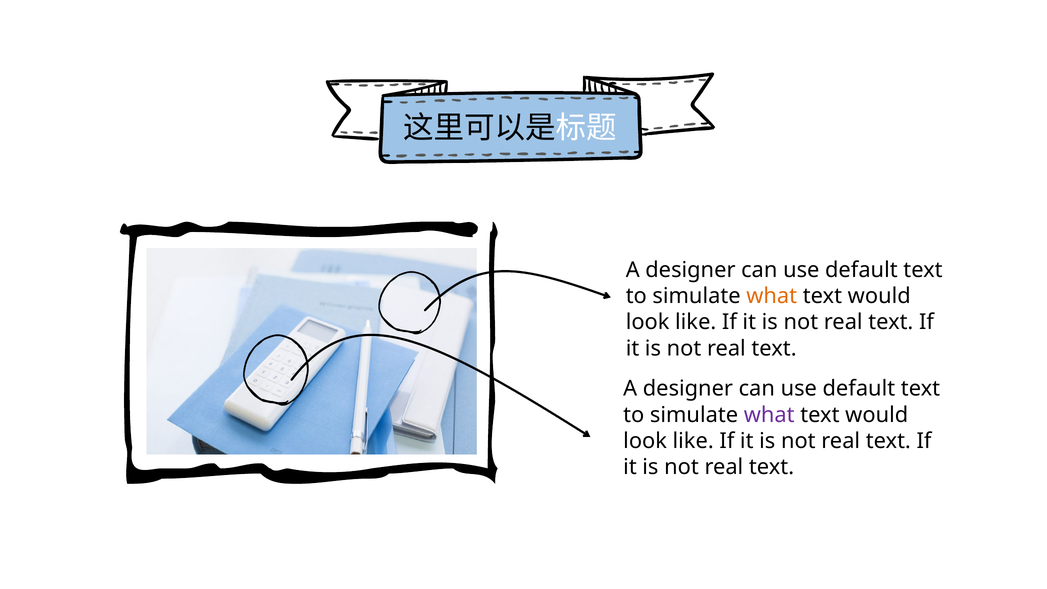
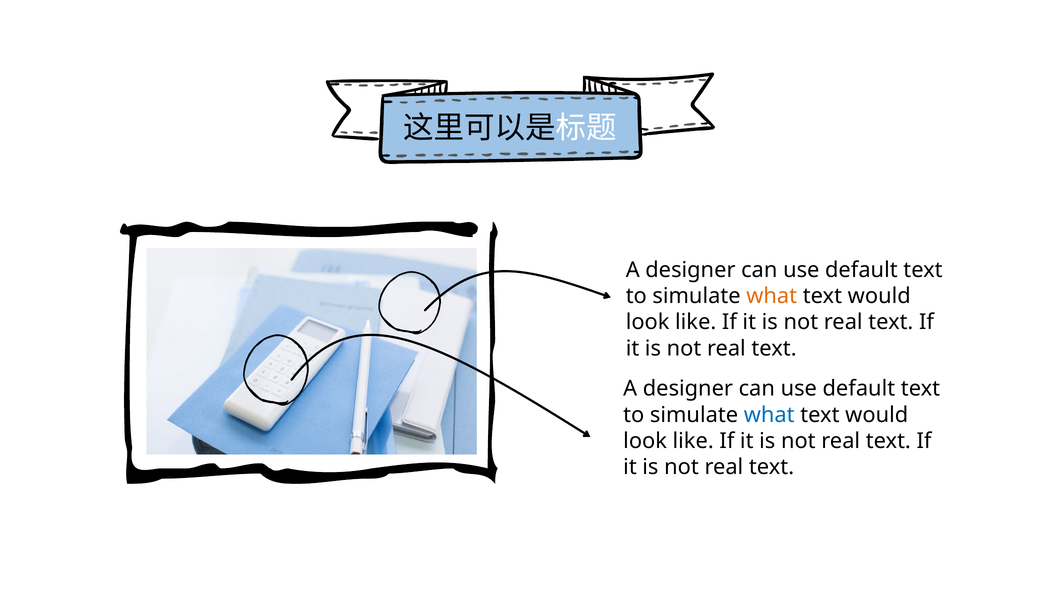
what at (769, 415) colour: purple -> blue
